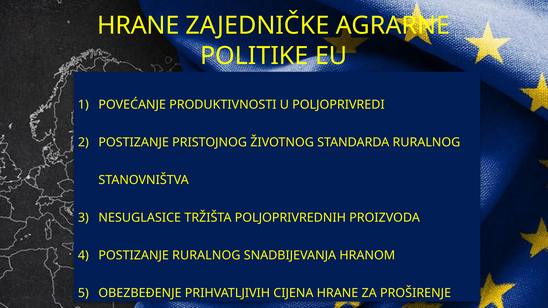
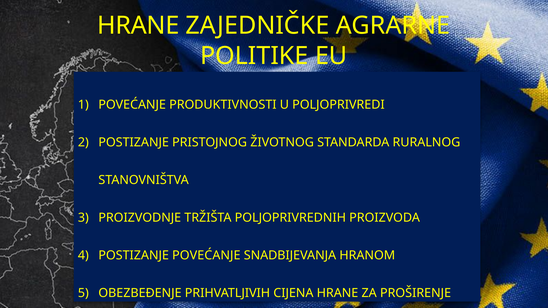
NESUGLASICE: NESUGLASICE -> PROIZVODNJE
POSTIZANJE RURALNOG: RURALNOG -> POVEĆANJE
